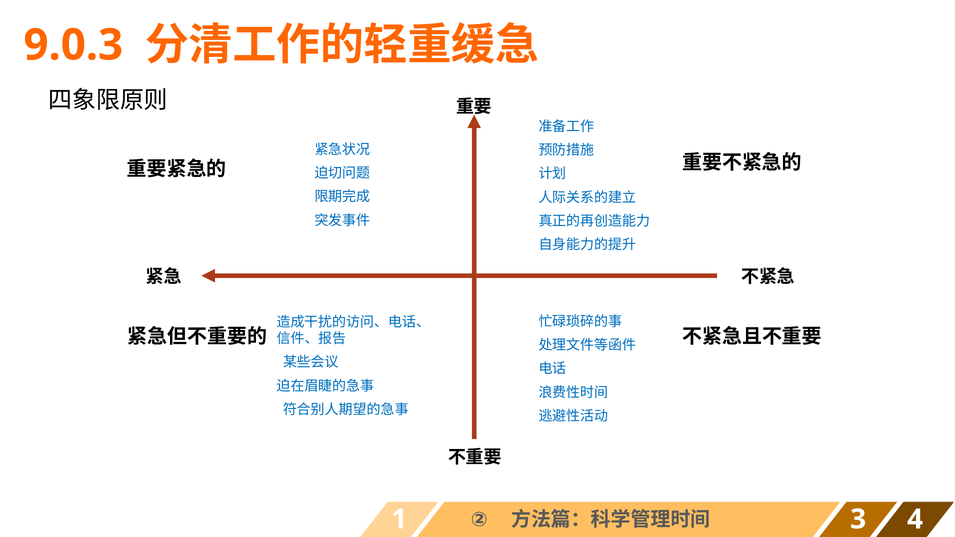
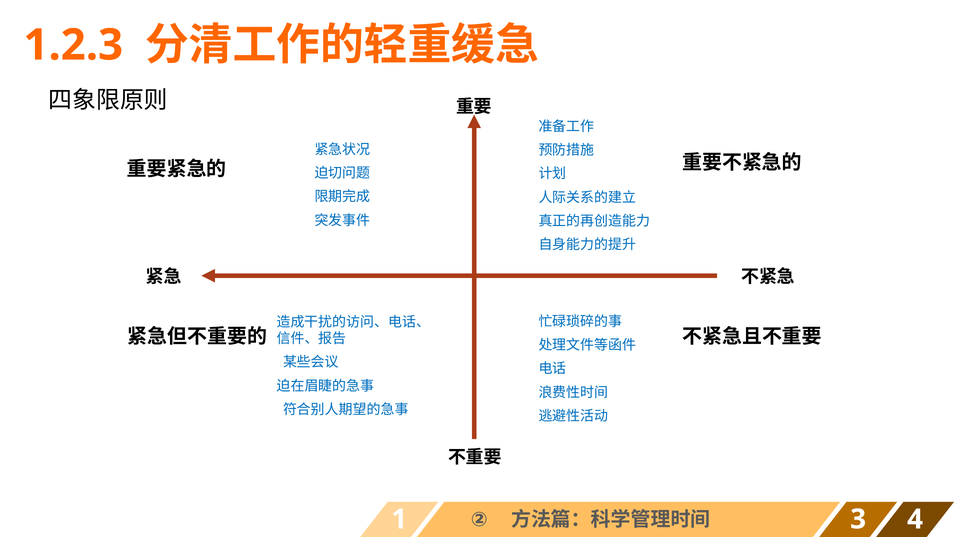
9.0.3: 9.0.3 -> 1.2.3
